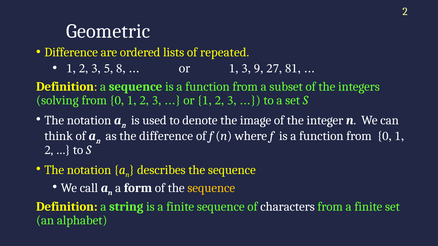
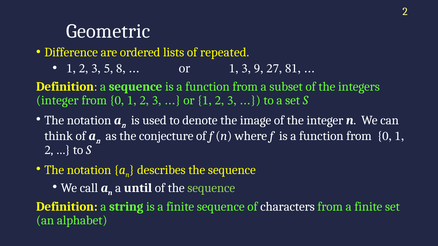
solving at (57, 101): solving -> integer
difference at (166, 136): difference -> conjecture
form: form -> until
sequence at (211, 188) colour: yellow -> light green
